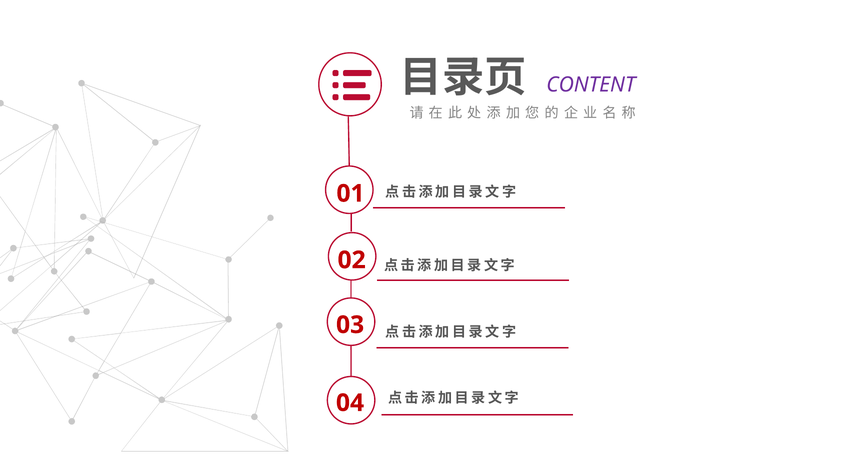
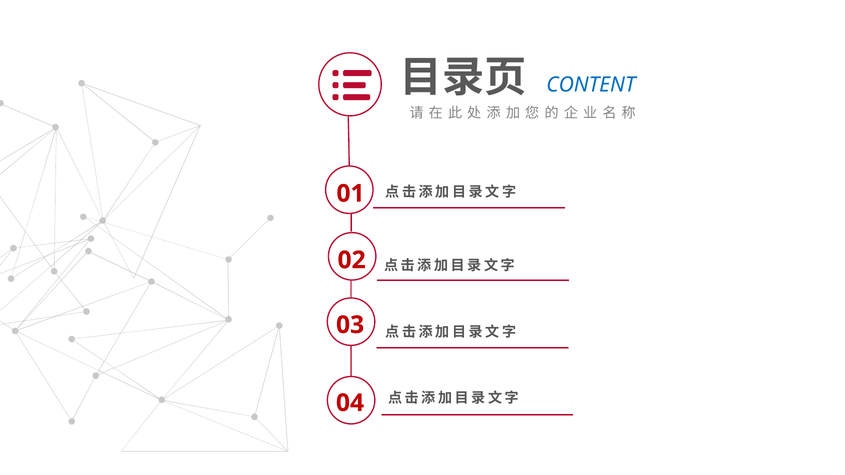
CONTENT colour: purple -> blue
